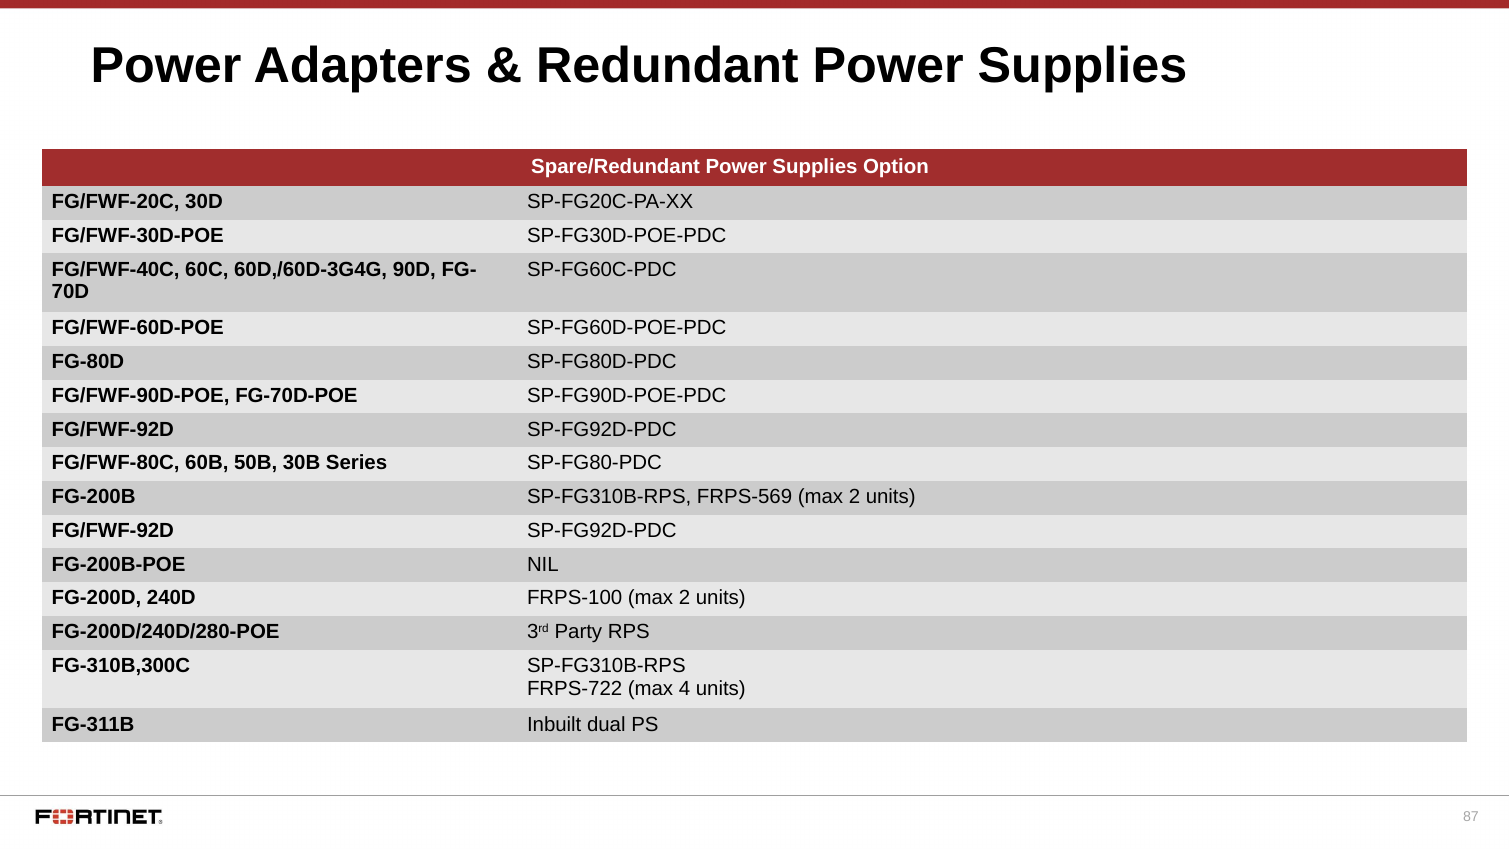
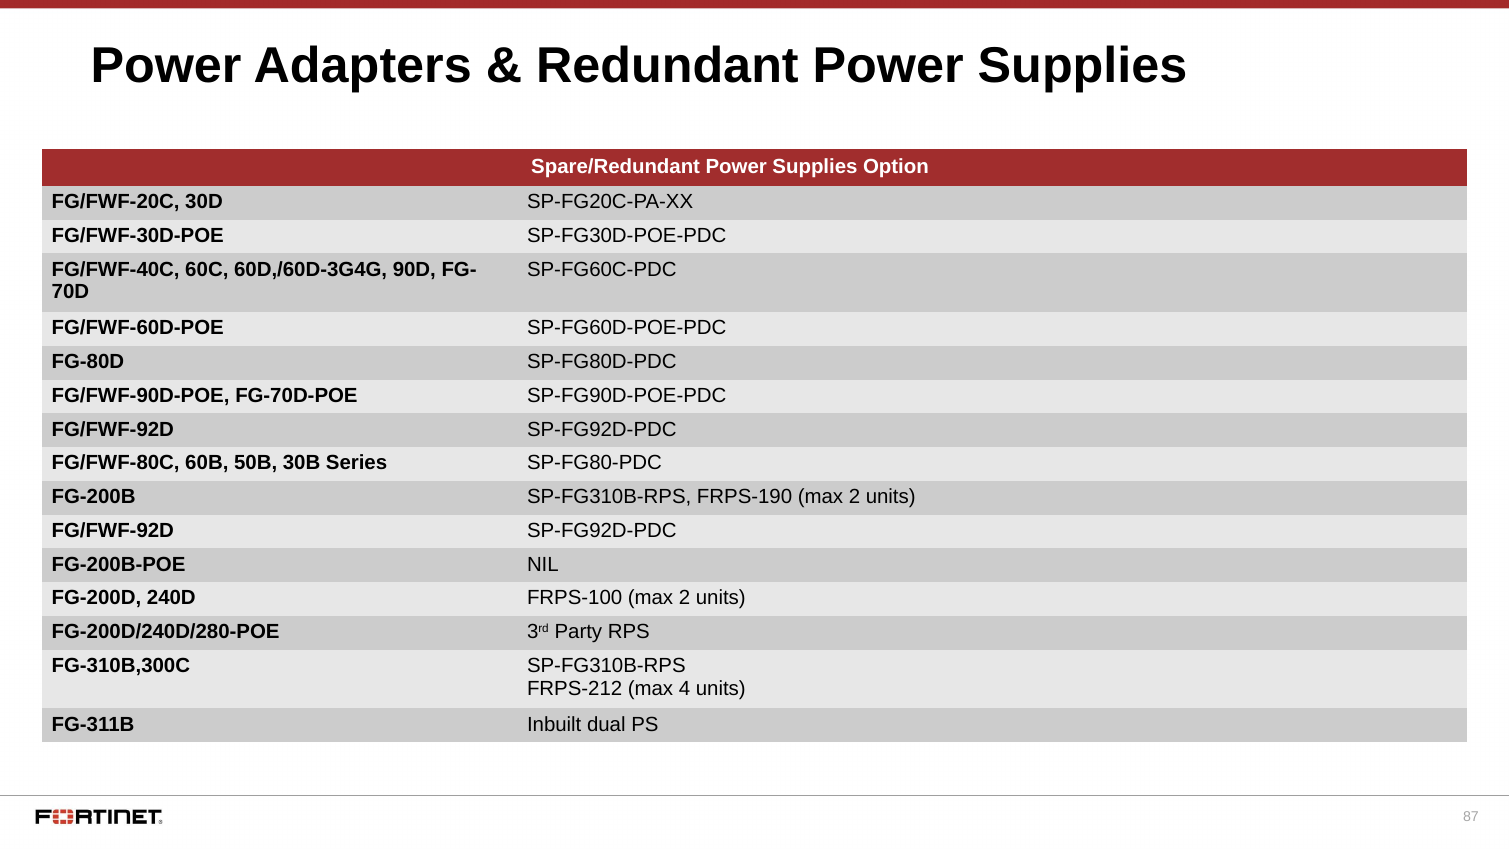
FRPS-569: FRPS-569 -> FRPS-190
FRPS-722: FRPS-722 -> FRPS-212
